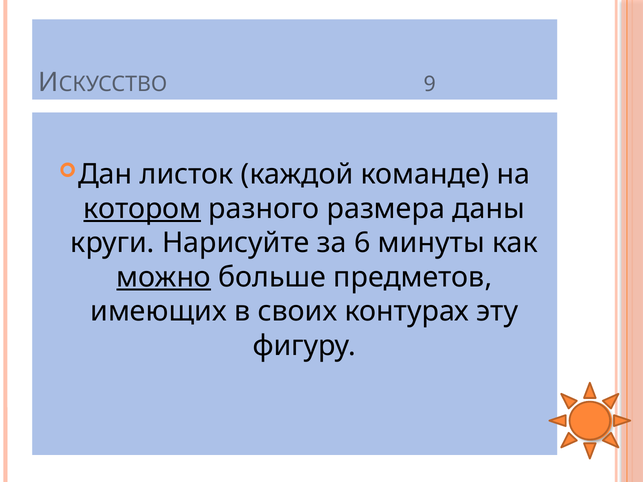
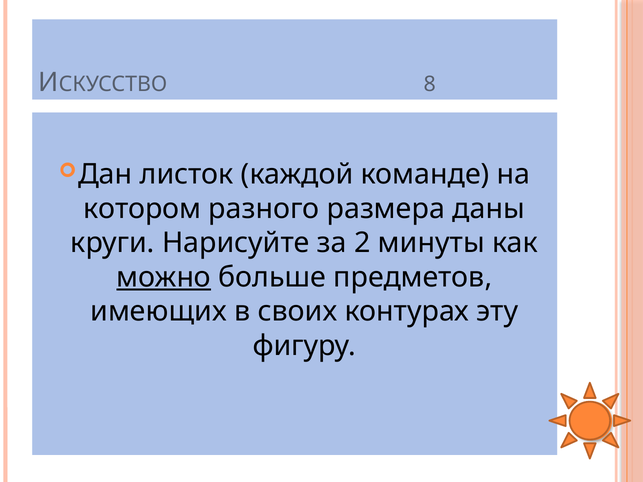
9: 9 -> 8
котором underline: present -> none
6: 6 -> 2
